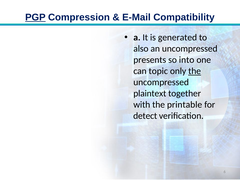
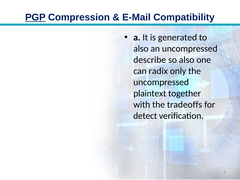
presents: presents -> describe
so into: into -> also
topic: topic -> radix
the at (195, 71) underline: present -> none
printable: printable -> tradeoffs
